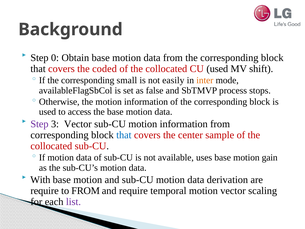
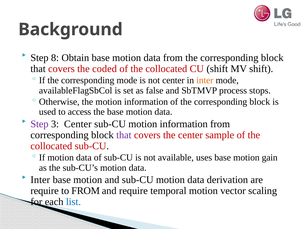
0: 0 -> 8
CU used: used -> shift
corresponding small: small -> mode
not easily: easily -> center
3 Vector: Vector -> Center
that at (124, 135) colour: blue -> purple
With at (40, 180): With -> Inter
list colour: purple -> blue
